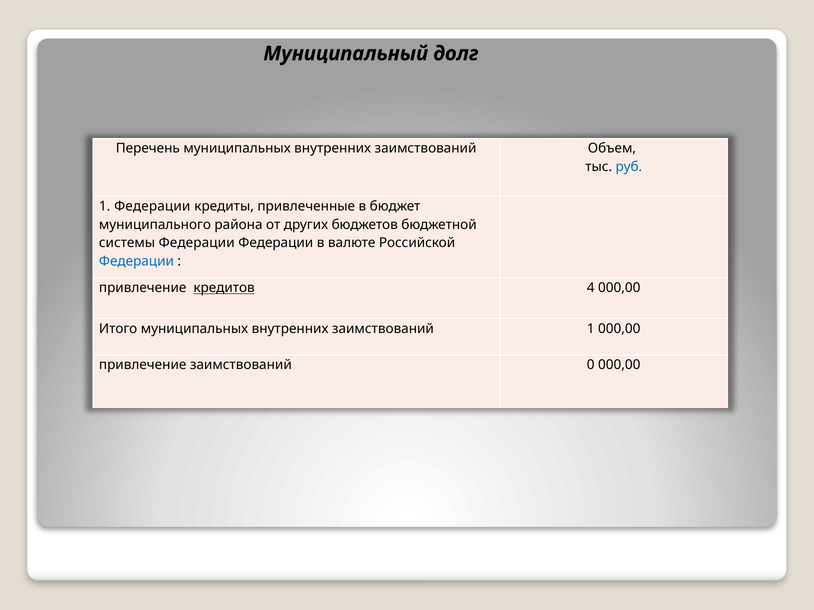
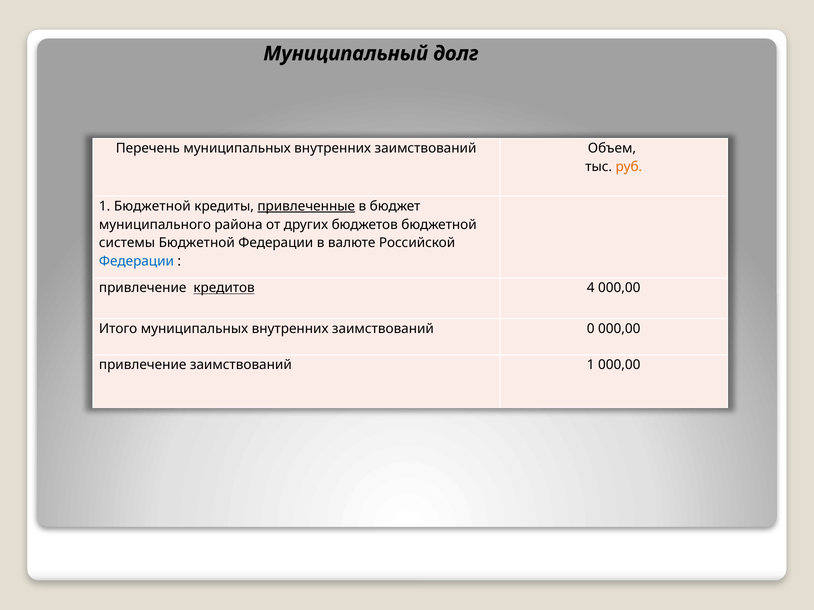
руб colour: blue -> orange
1 Федерации: Федерации -> Бюджетной
привлеченные underline: none -> present
системы Федерации: Федерации -> Бюджетной
заимствований 1: 1 -> 0
заимствований 0: 0 -> 1
